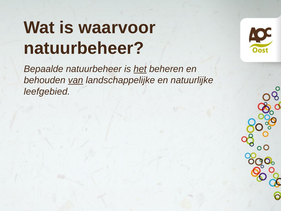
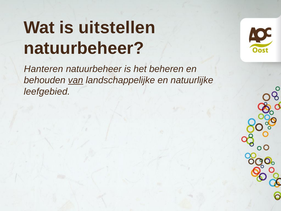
waarvoor: waarvoor -> uitstellen
Bepaalde: Bepaalde -> Hanteren
het underline: present -> none
